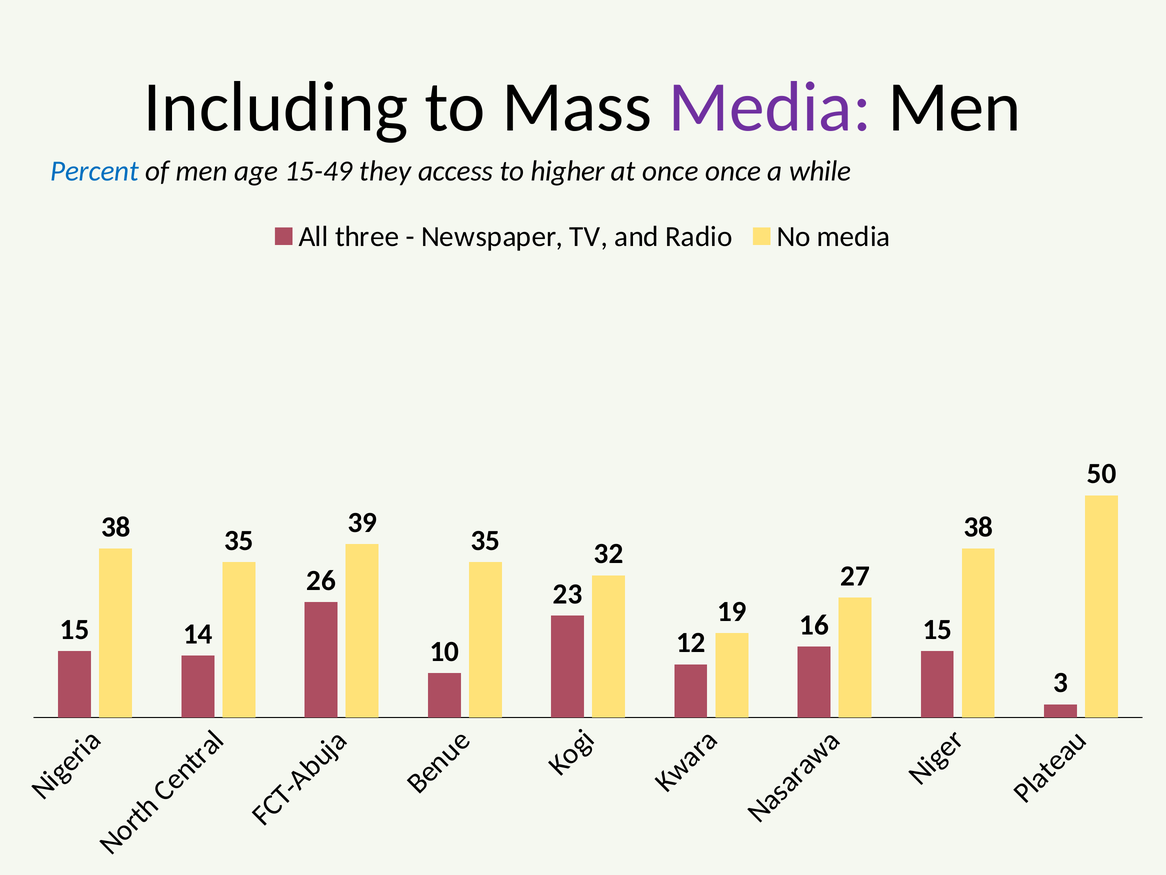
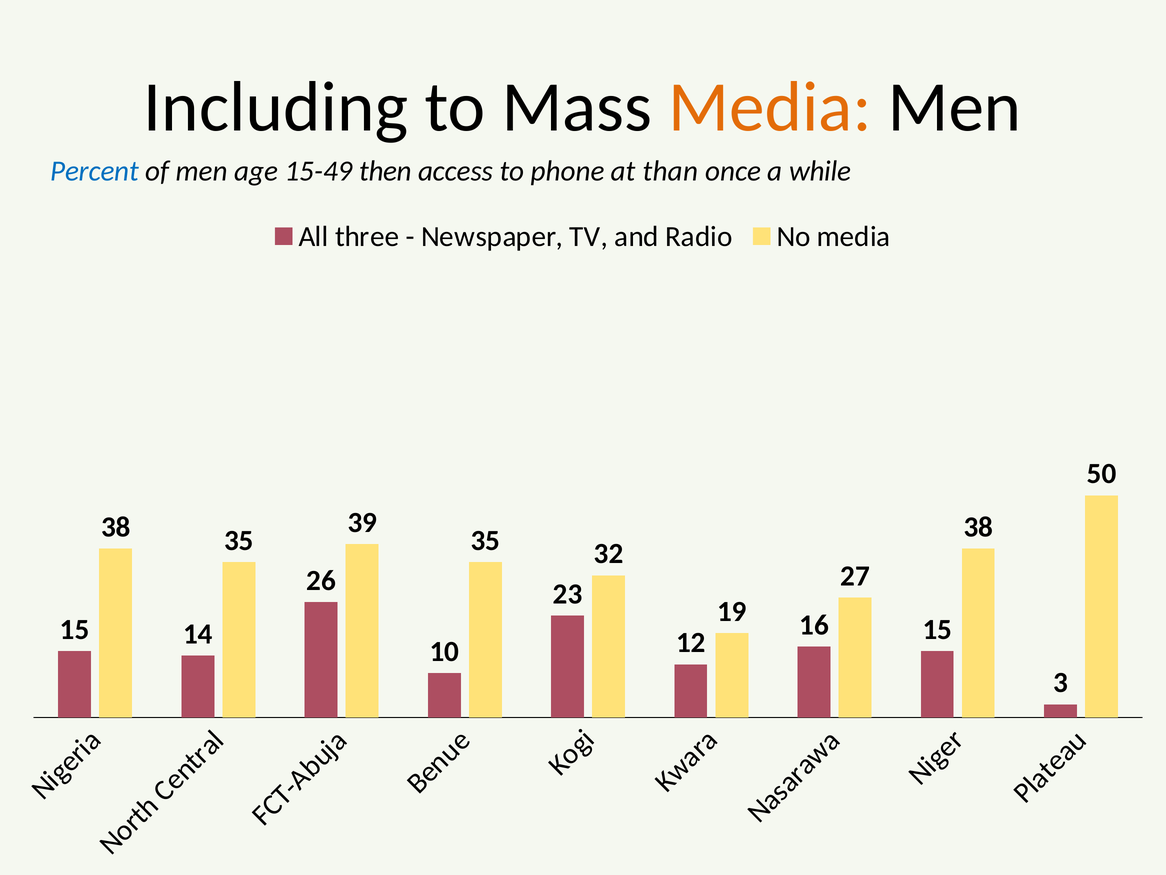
Media at (770, 107) colour: purple -> orange
they: they -> then
higher: higher -> phone
at once: once -> than
